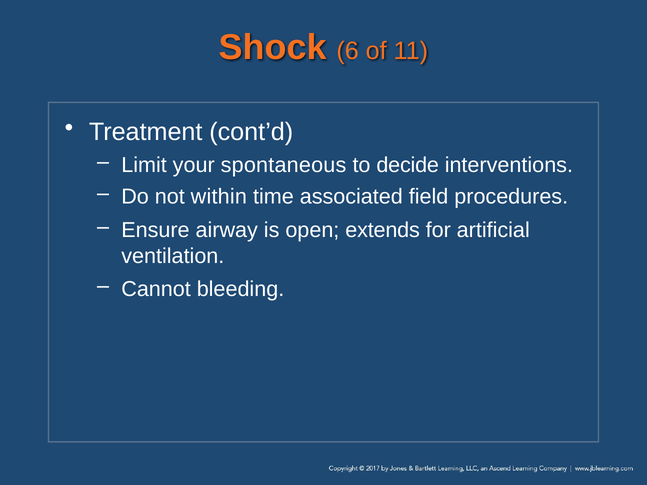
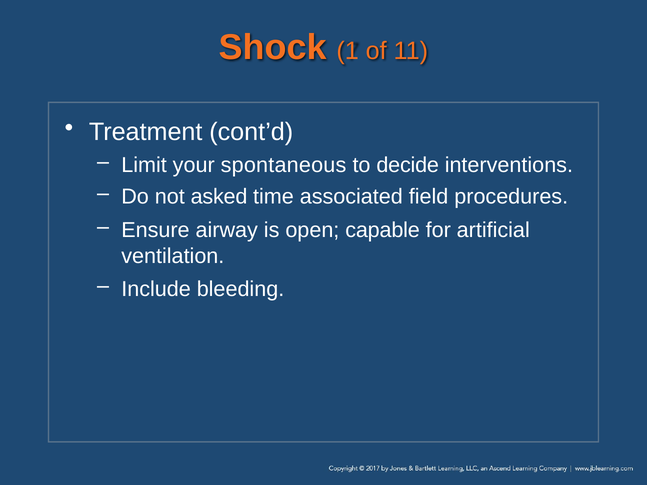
6: 6 -> 1
within: within -> asked
extends: extends -> capable
Cannot: Cannot -> Include
